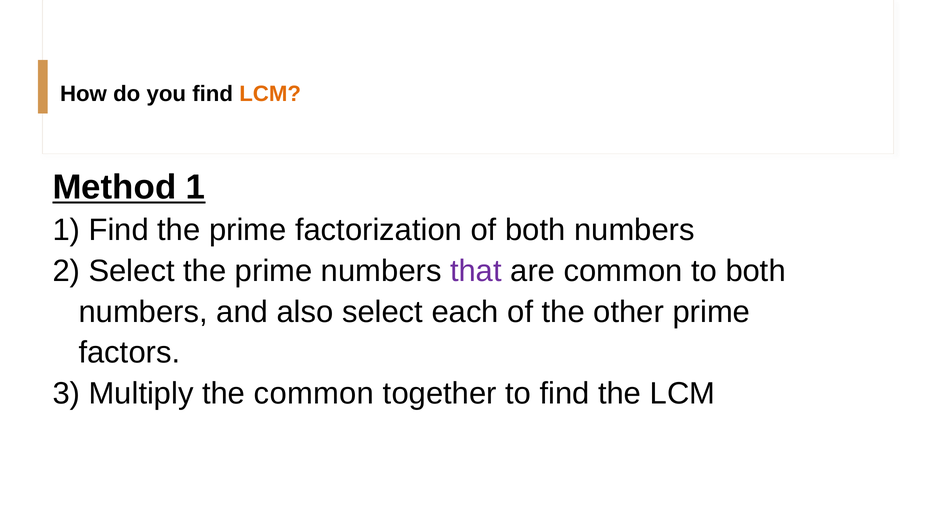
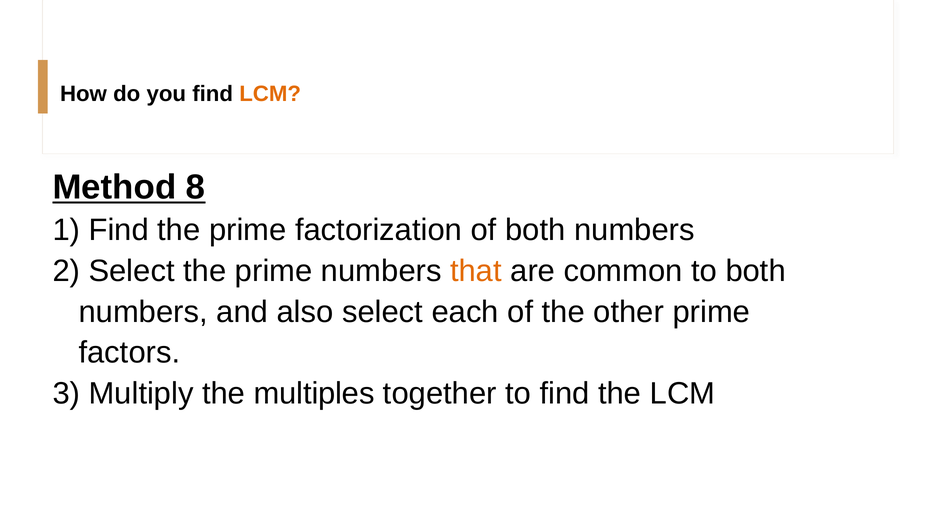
Method 1: 1 -> 8
that colour: purple -> orange
the common: common -> multiples
